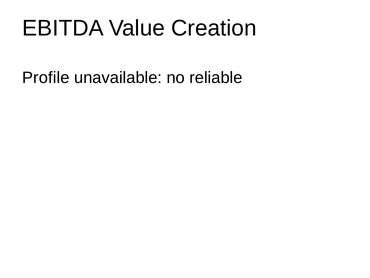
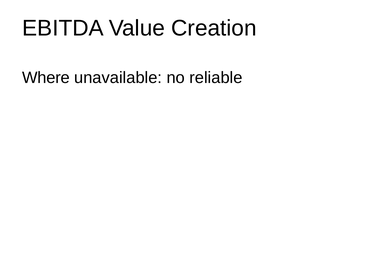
Profile: Profile -> Where
